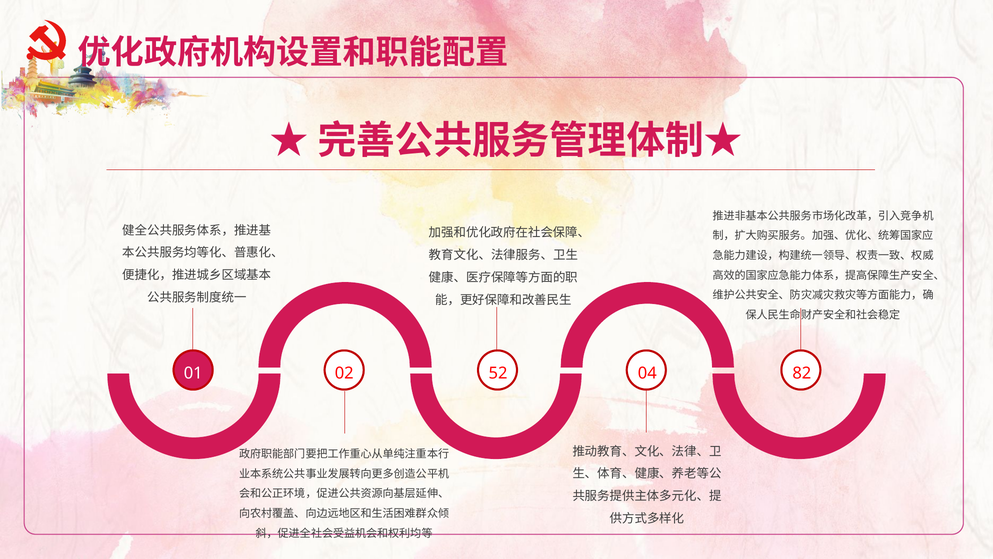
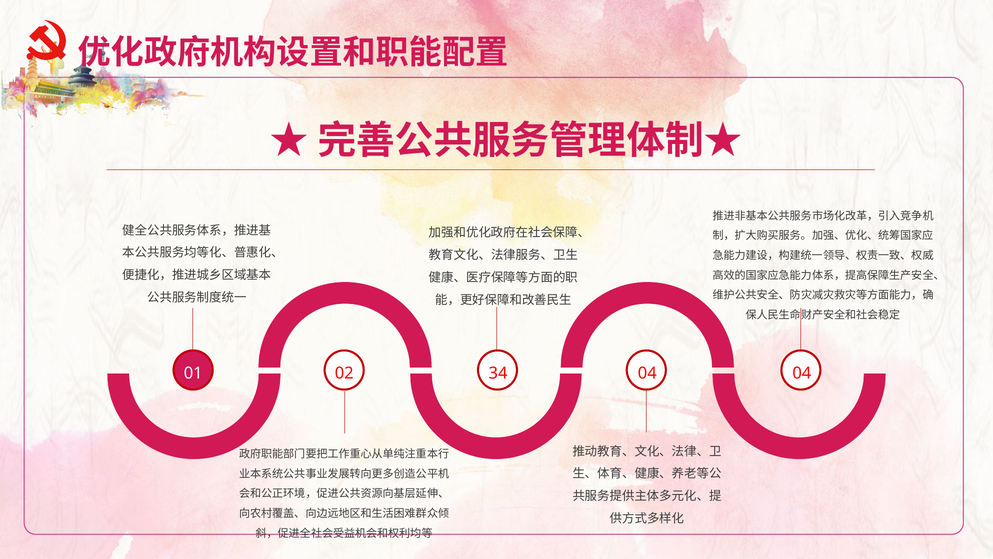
52: 52 -> 34
04 82: 82 -> 04
